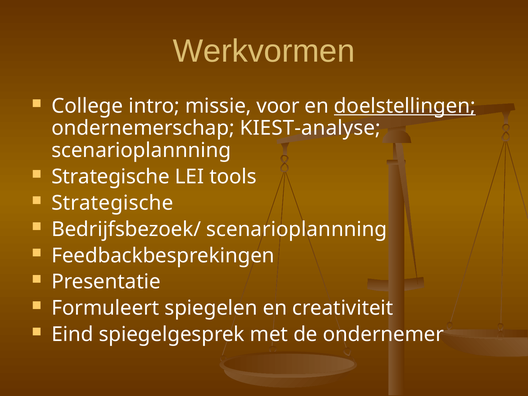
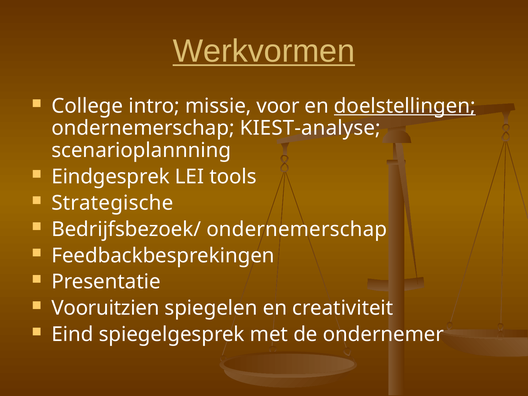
Werkvormen underline: none -> present
Strategische at (111, 177): Strategische -> Eindgesprek
Bedrijfsbezoek/ scenarioplannning: scenarioplannning -> ondernemerschap
Formuleert: Formuleert -> Vooruitzien
